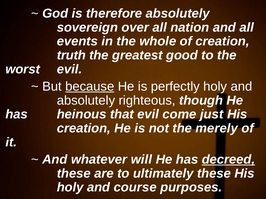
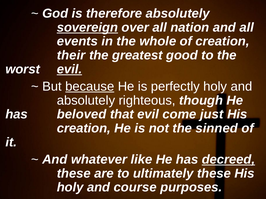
sovereign underline: none -> present
truth: truth -> their
evil at (69, 69) underline: none -> present
heinous: heinous -> beloved
merely: merely -> sinned
will: will -> like
